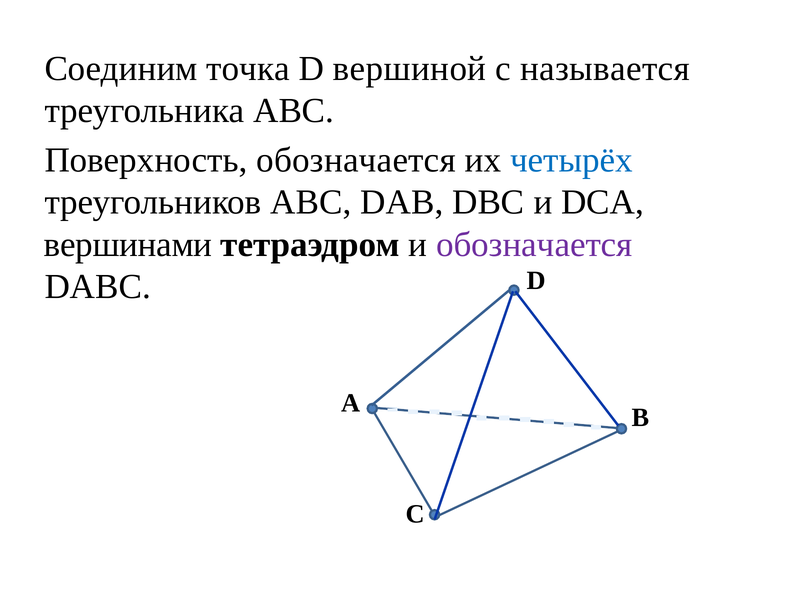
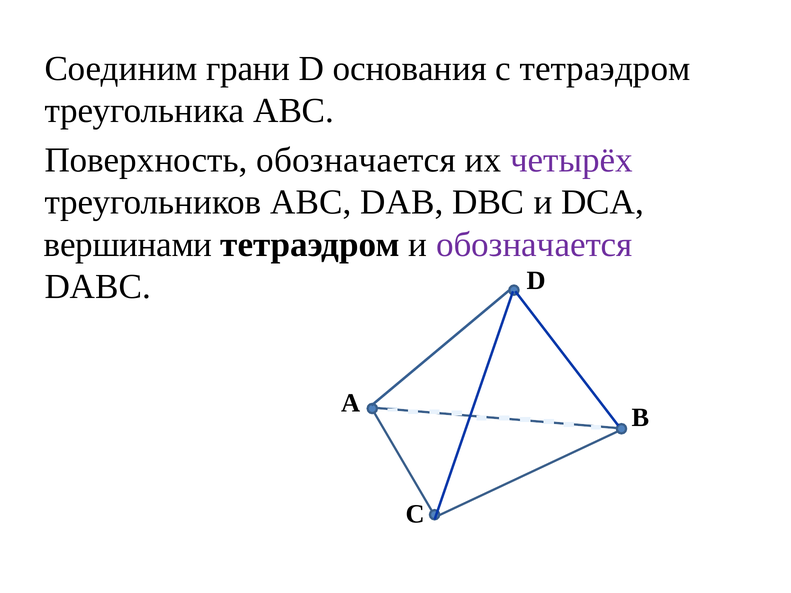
точка: точка -> грани
вершиной: вершиной -> основания
с называется: называется -> тетраэдром
четырёх colour: blue -> purple
